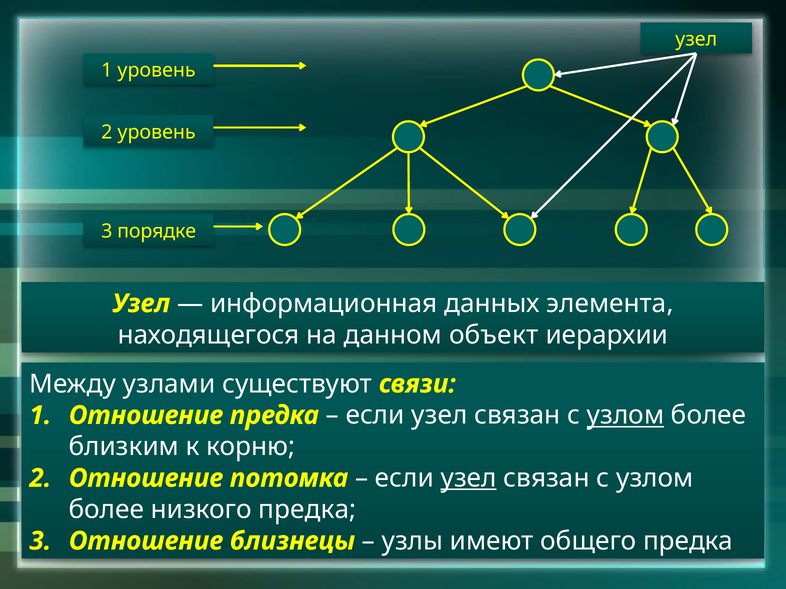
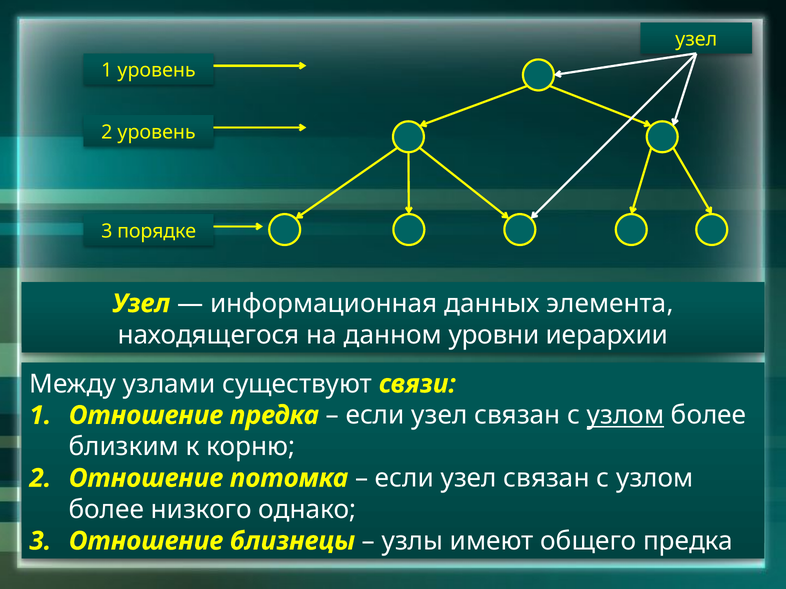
объект: объект -> уровни
узел at (469, 479) underline: present -> none
низкого предка: предка -> однако
